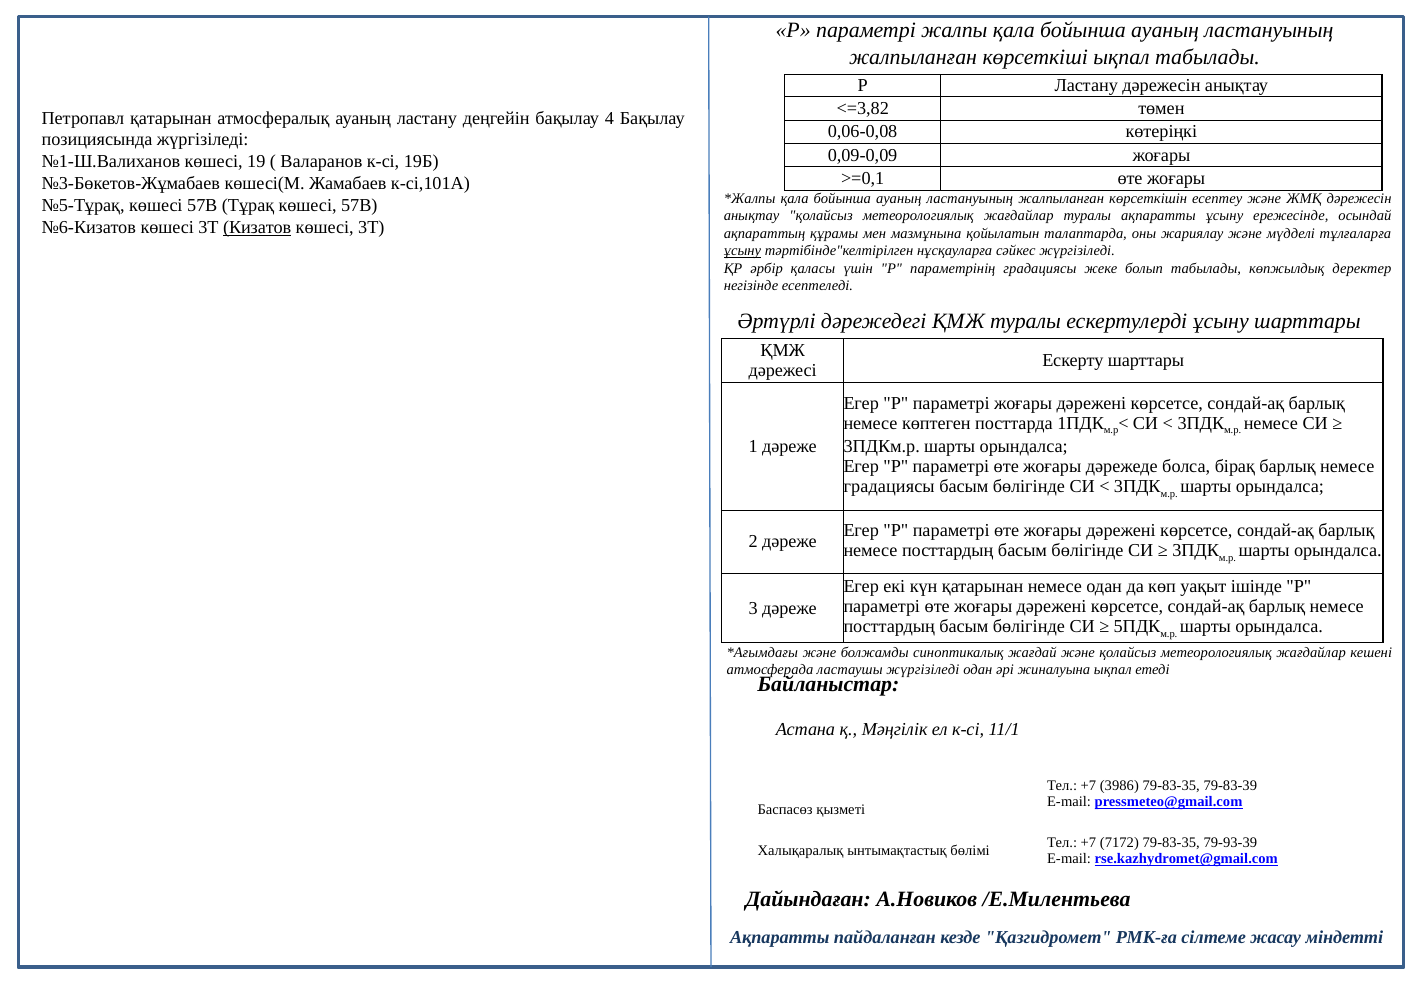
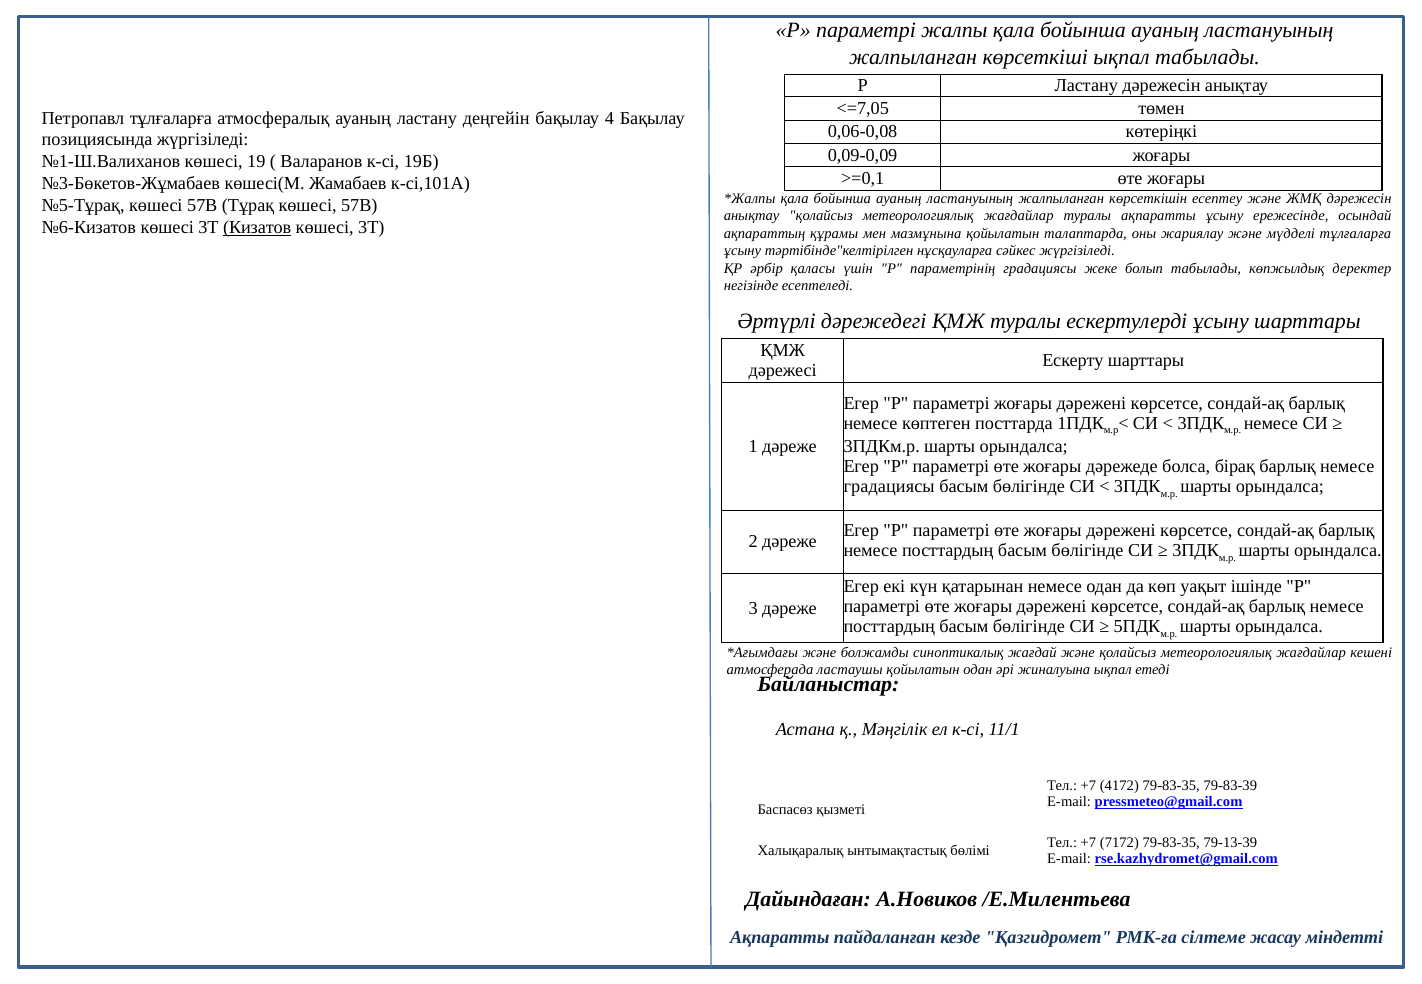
<=3,82: <=3,82 -> <=7,05
Петропавл қатарынан: қатарынан -> тұлғаларға
ұсыну at (742, 251) underline: present -> none
ластаушы жүргізіледі: жүргізіледі -> қойылатын
3986: 3986 -> 4172
79-93-39: 79-93-39 -> 79-13-39
